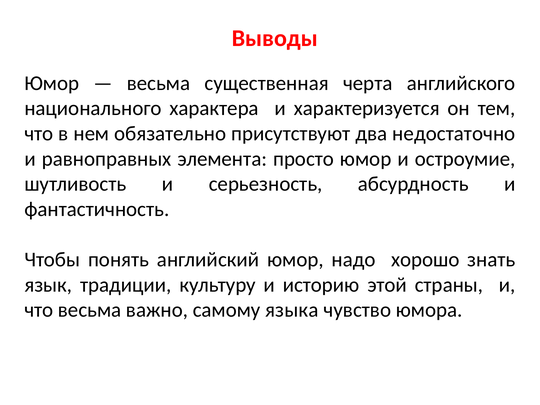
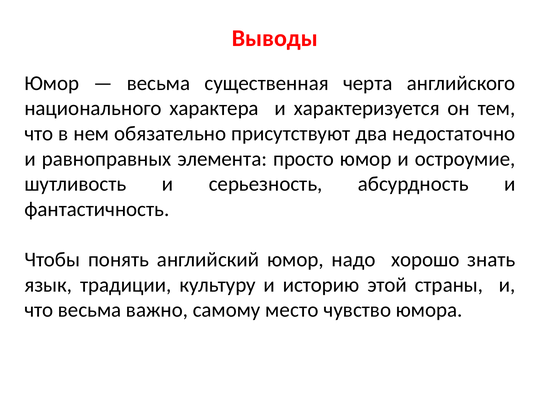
языка: языка -> место
